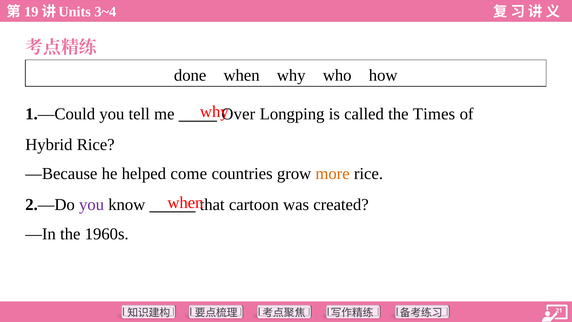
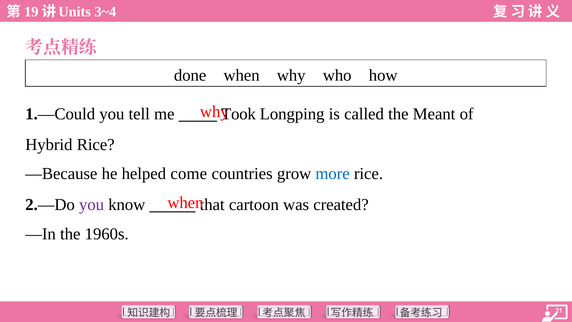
Over: Over -> Took
Times: Times -> Meant
more colour: orange -> blue
